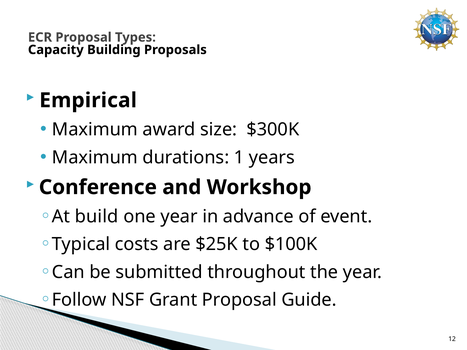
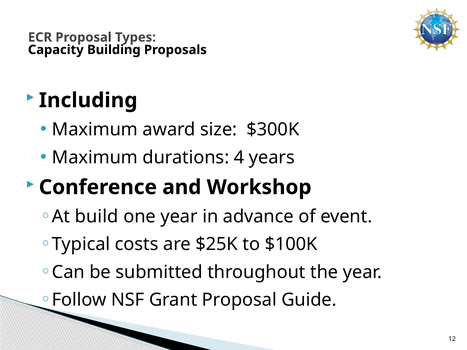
Empirical: Empirical -> Including
1: 1 -> 4
